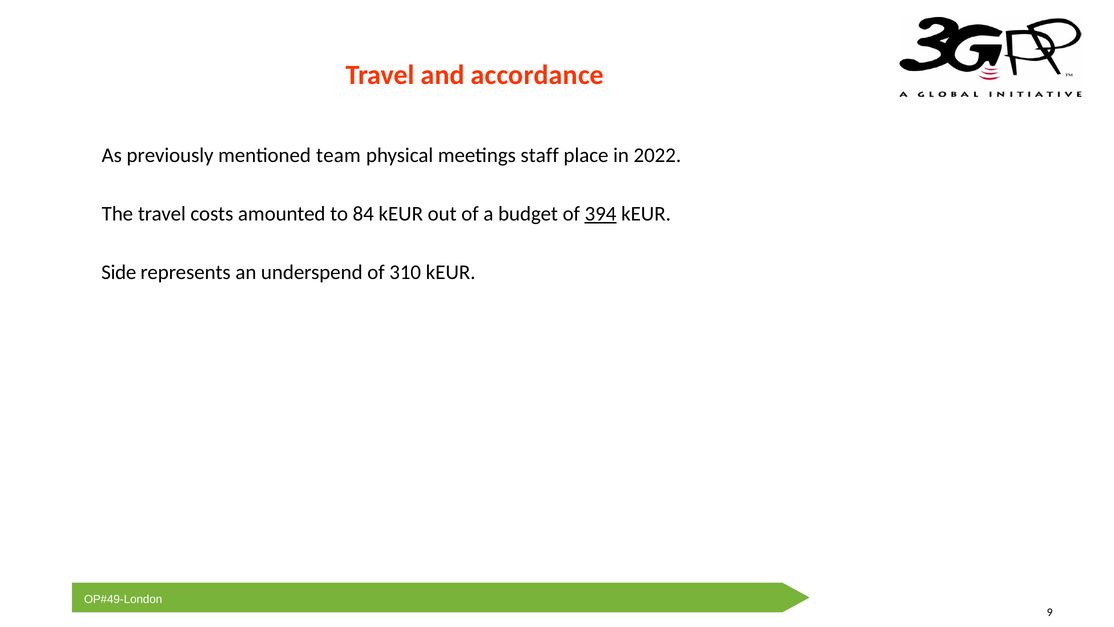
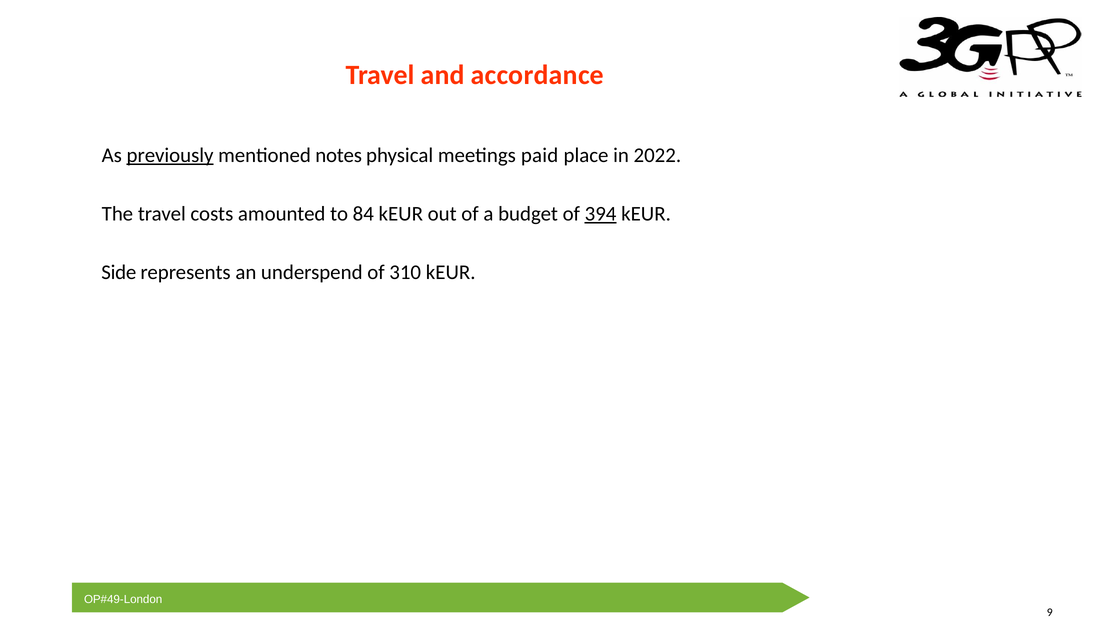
previously underline: none -> present
team: team -> notes
staff: staff -> paid
